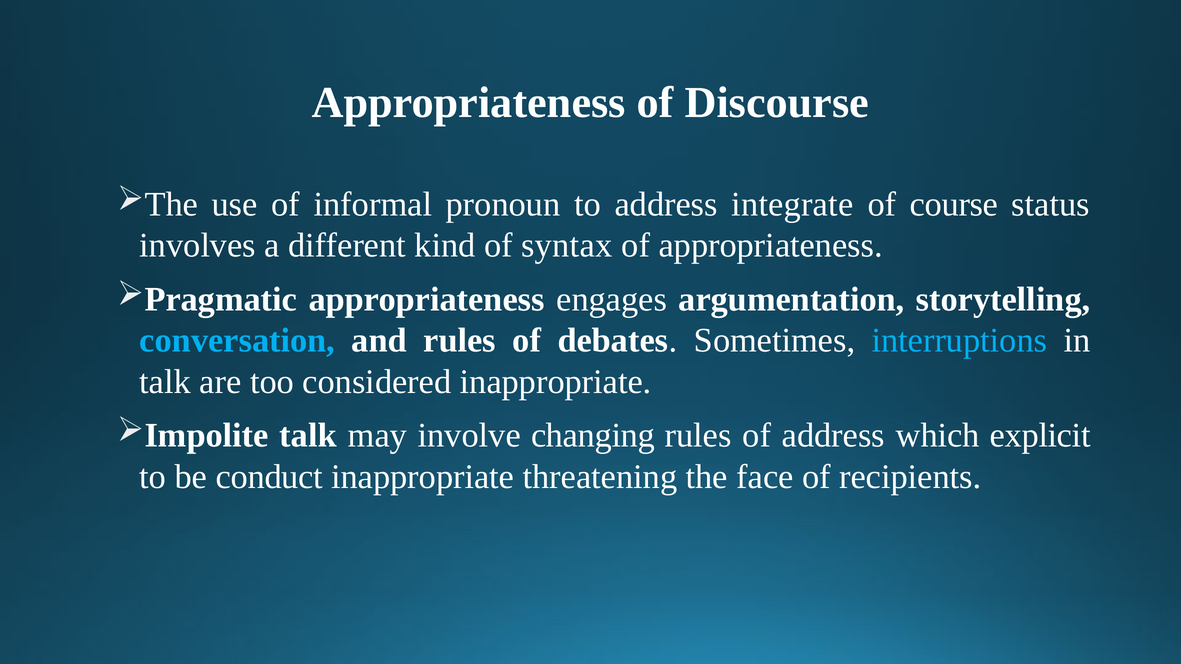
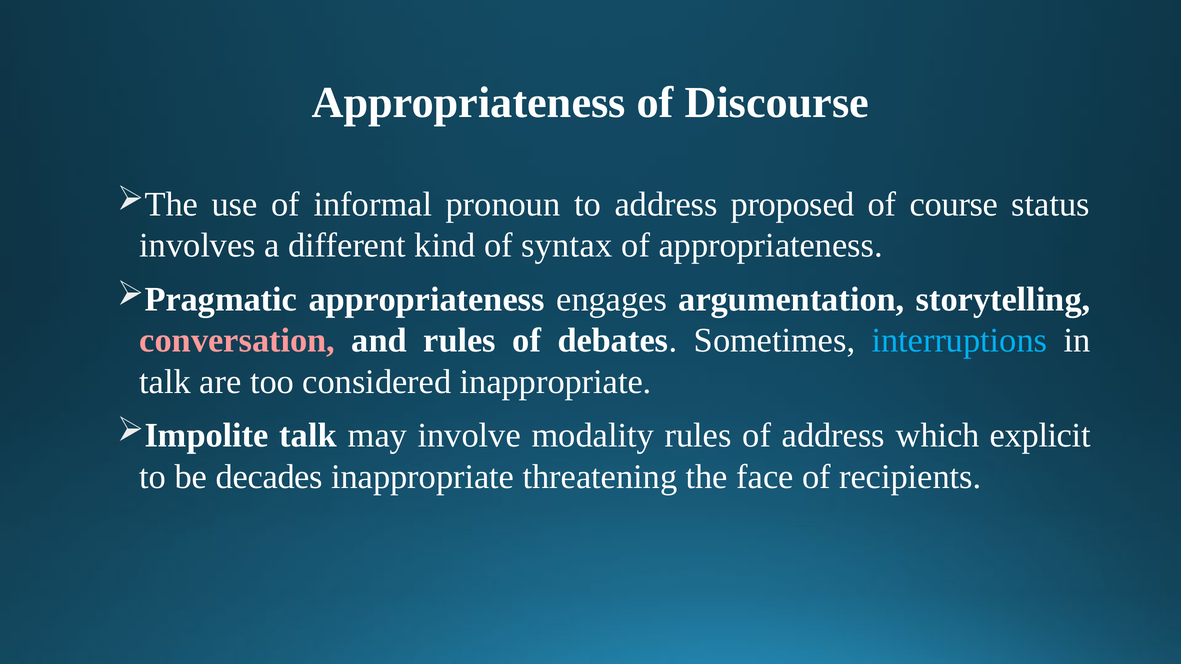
integrate: integrate -> proposed
conversation colour: light blue -> pink
changing: changing -> modality
conduct: conduct -> decades
